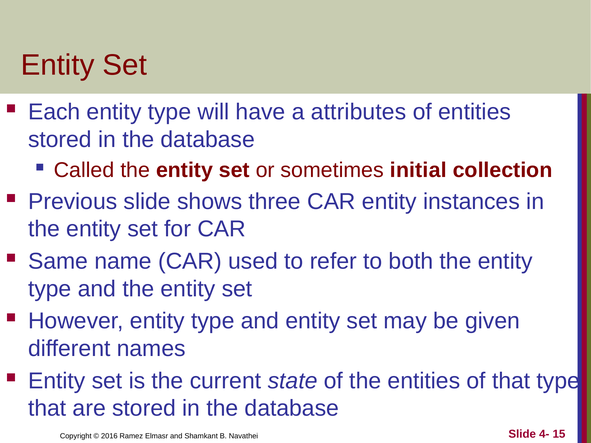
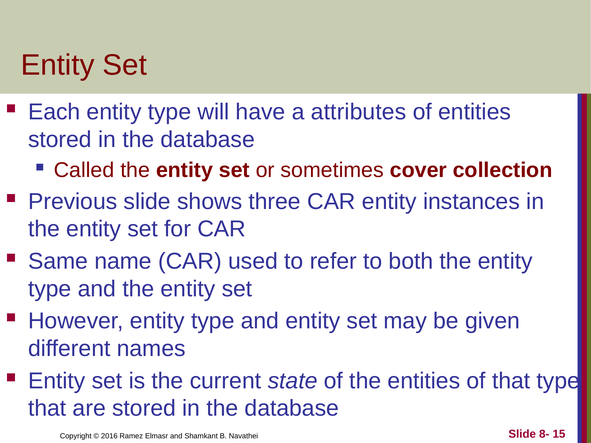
initial: initial -> cover
4-: 4- -> 8-
